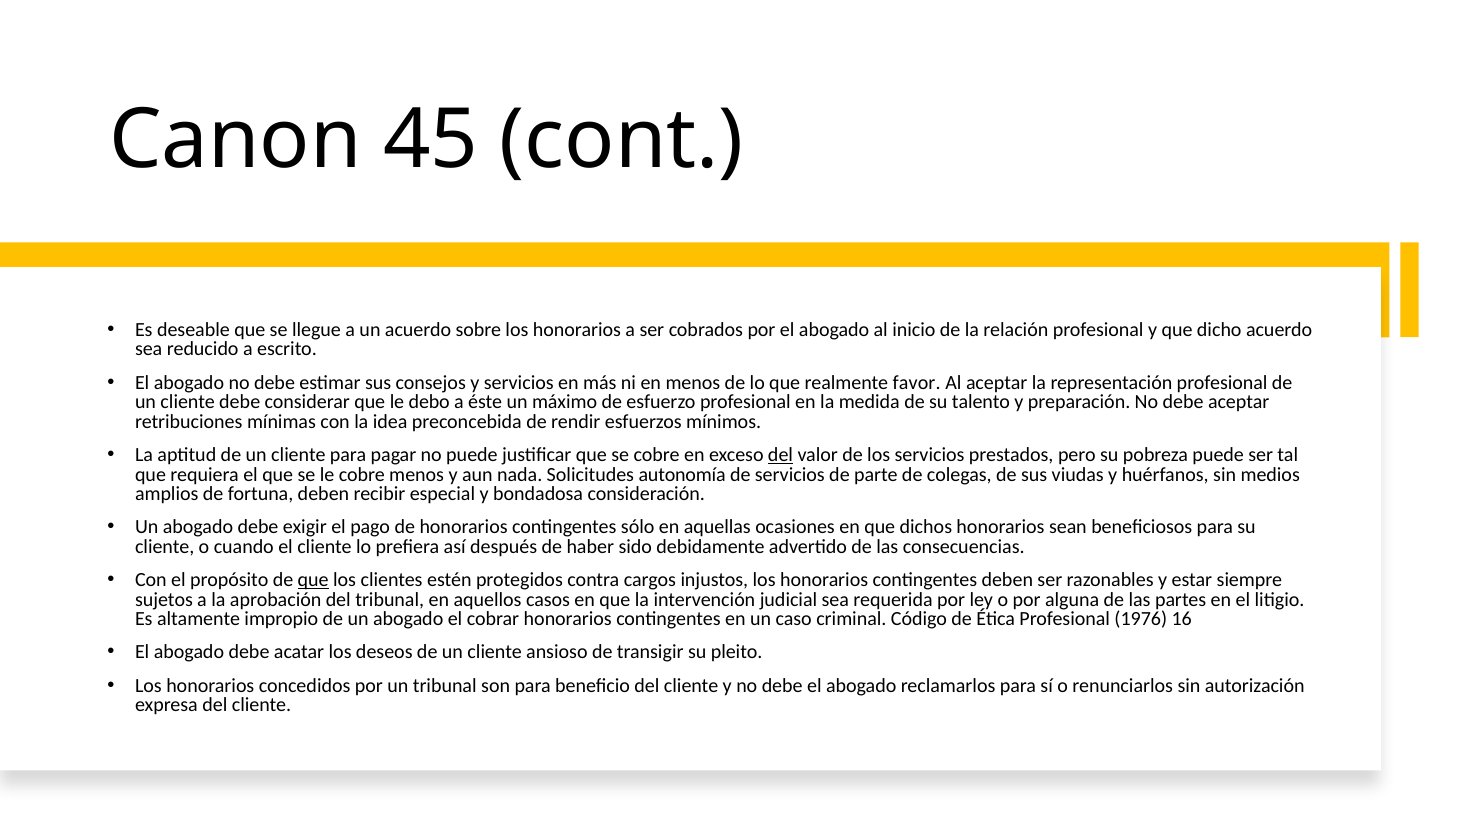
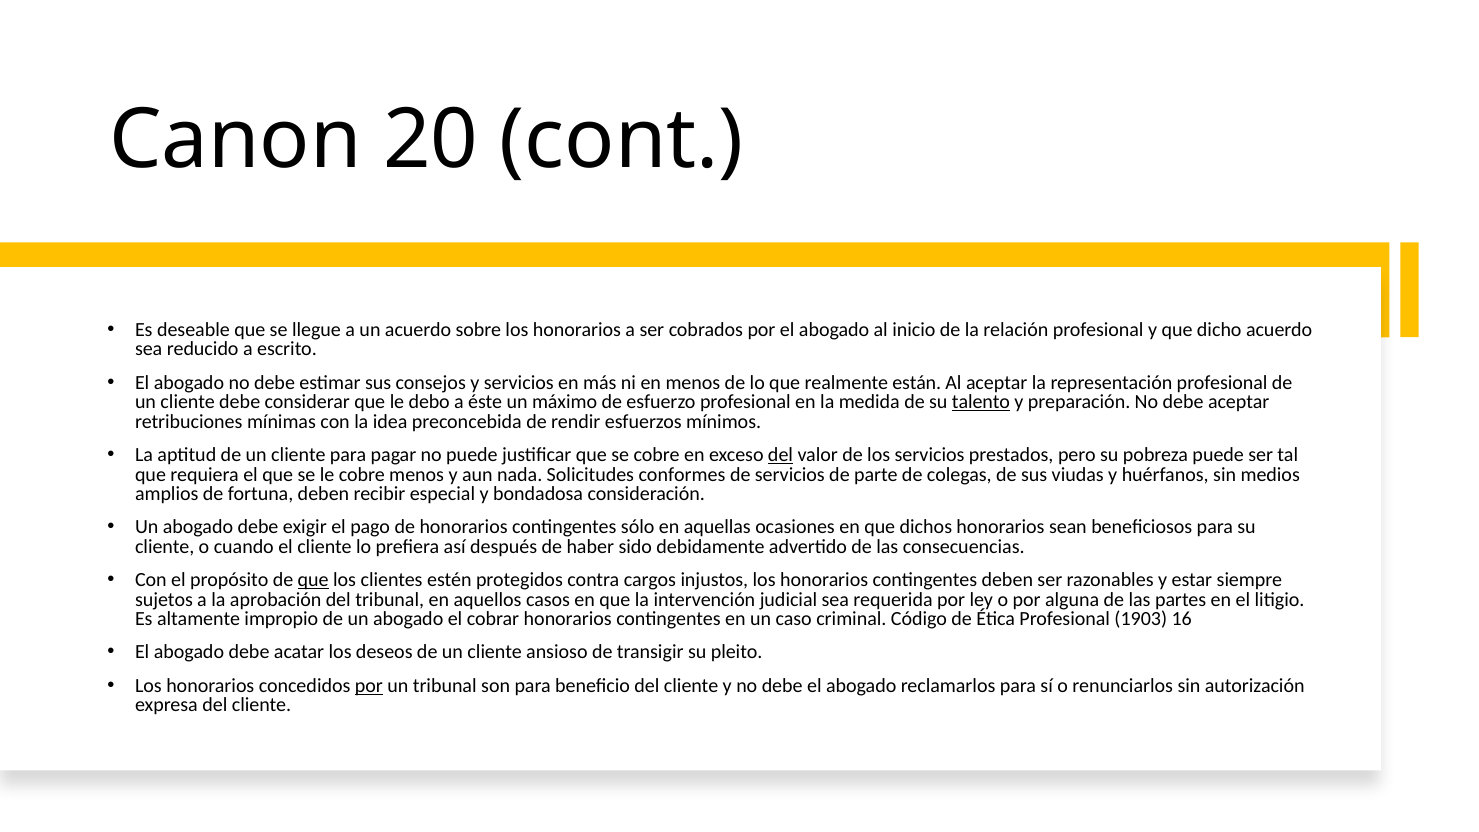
45: 45 -> 20
favor: favor -> están
talento underline: none -> present
autonomía: autonomía -> conformes
1976: 1976 -> 1903
por at (369, 686) underline: none -> present
